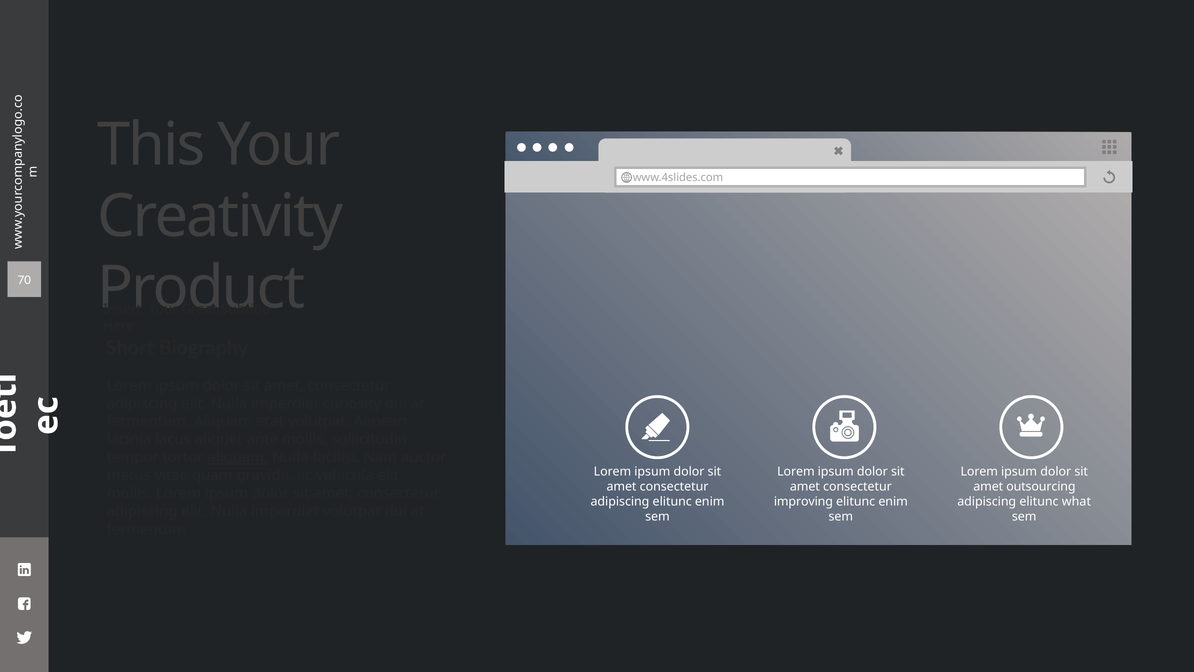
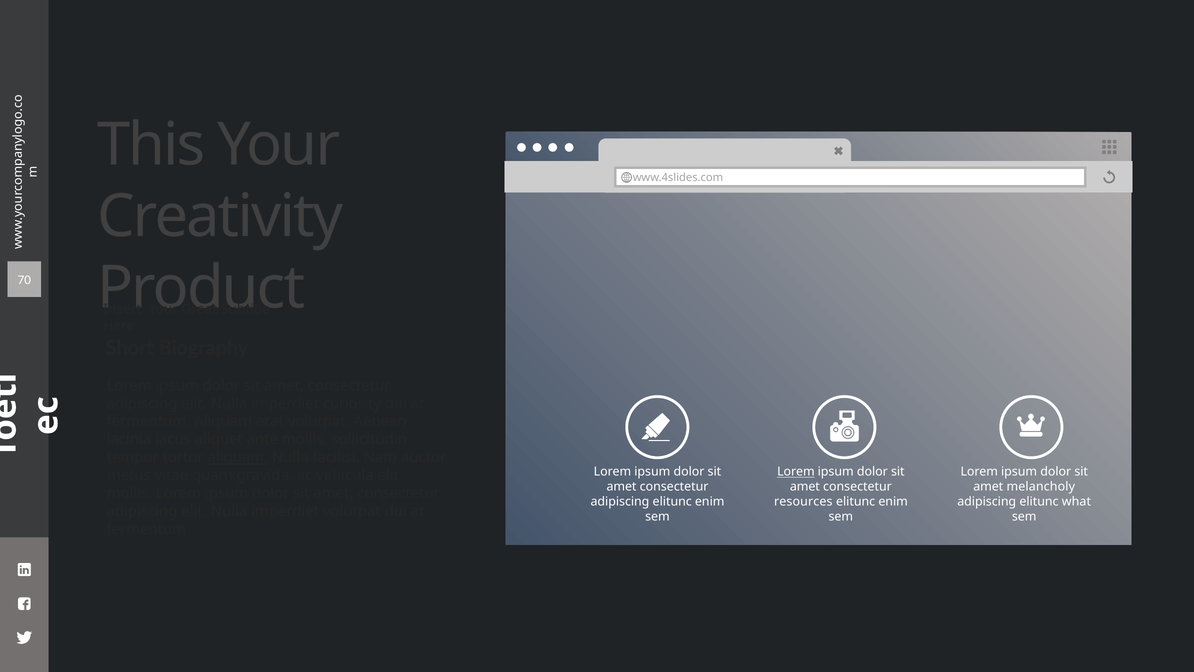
Lorem at (796, 472) underline: none -> present
outsourcing: outsourcing -> melancholy
improving: improving -> resources
